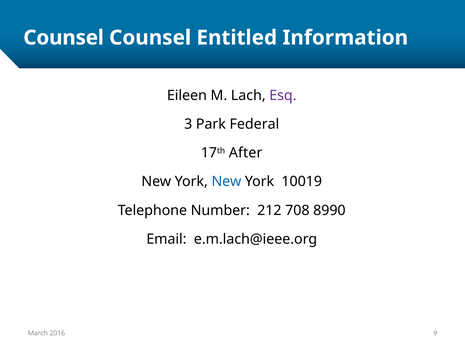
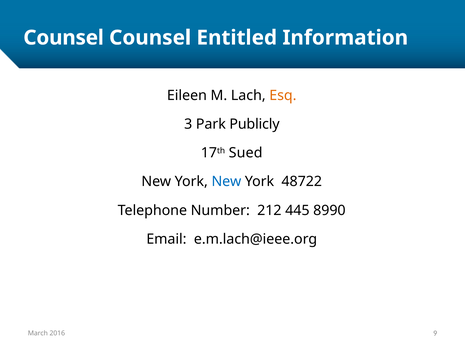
Esq colour: purple -> orange
Federal: Federal -> Publicly
After: After -> Sued
10019: 10019 -> 48722
708: 708 -> 445
